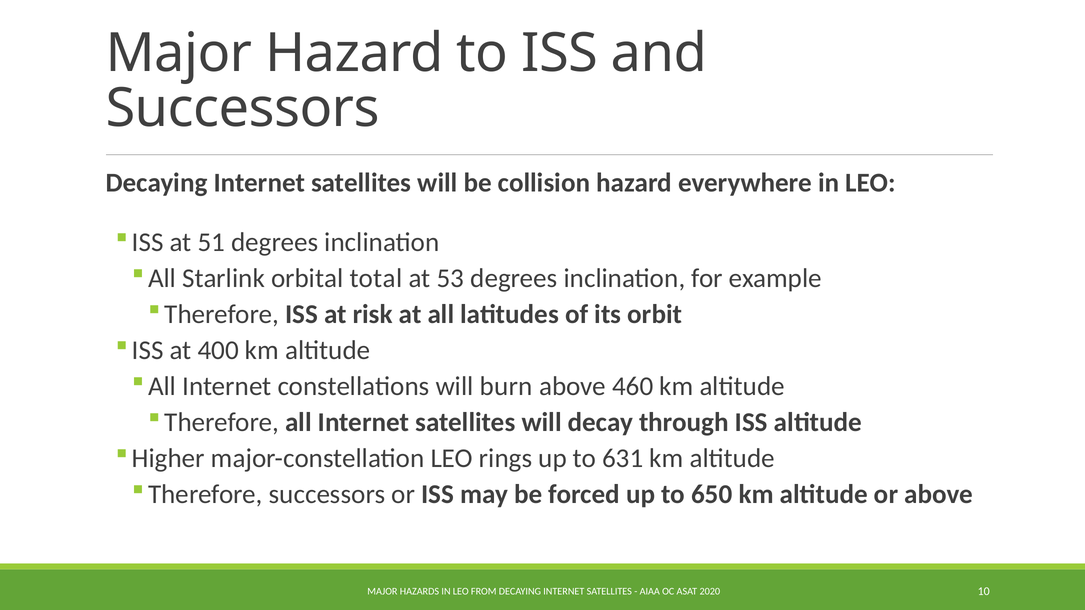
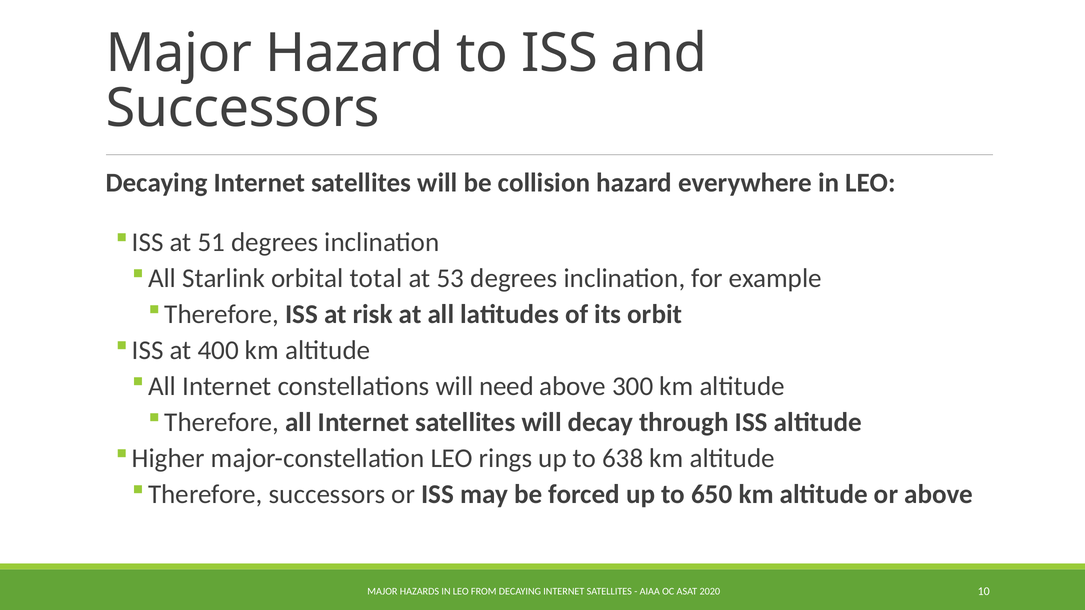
burn: burn -> need
460: 460 -> 300
631: 631 -> 638
